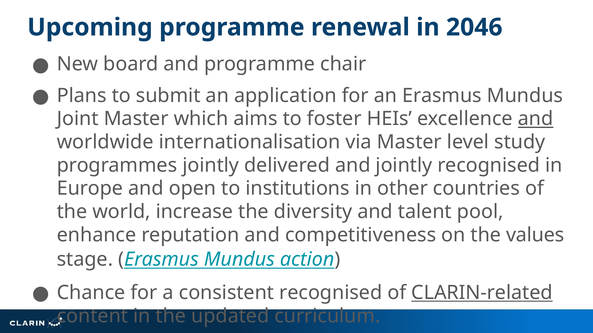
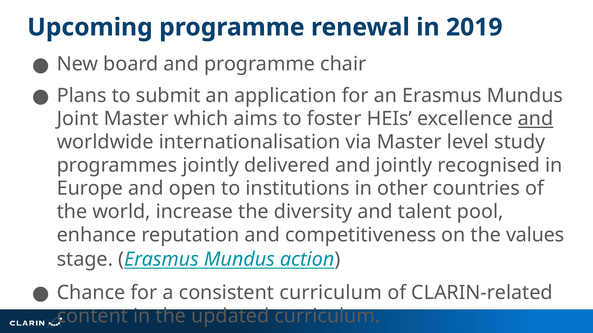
2046: 2046 -> 2019
consistent recognised: recognised -> curriculum
CLARIN-related underline: present -> none
